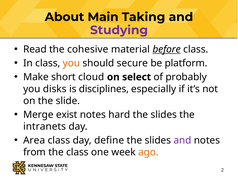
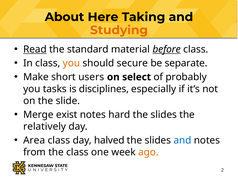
Main: Main -> Here
Studying colour: purple -> orange
Read underline: none -> present
cohesive: cohesive -> standard
platform: platform -> separate
cloud: cloud -> users
disks: disks -> tasks
intranets: intranets -> relatively
define: define -> halved
and at (182, 141) colour: purple -> blue
